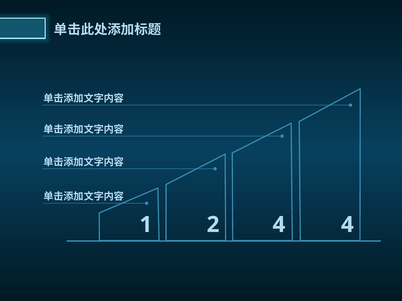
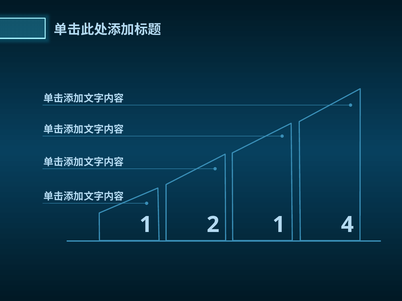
2 4: 4 -> 1
